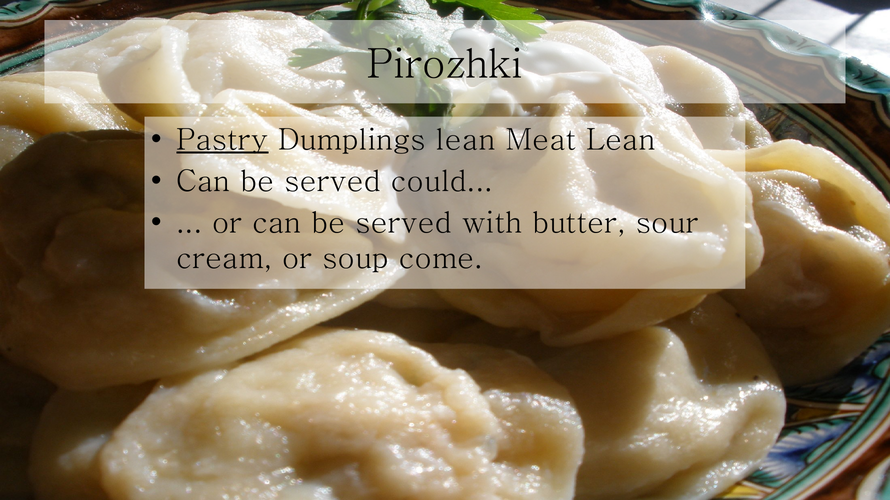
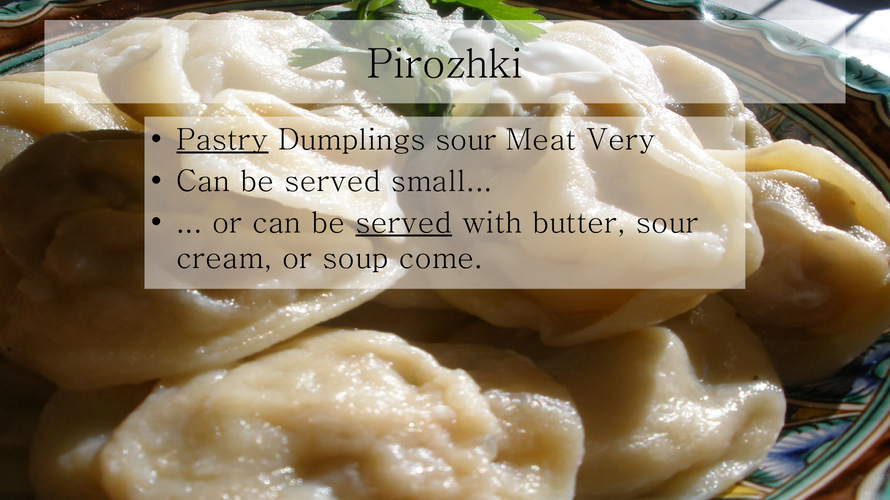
Dumplings lean: lean -> sour
Meat Lean: Lean -> Very
could: could -> small
served at (404, 223) underline: none -> present
